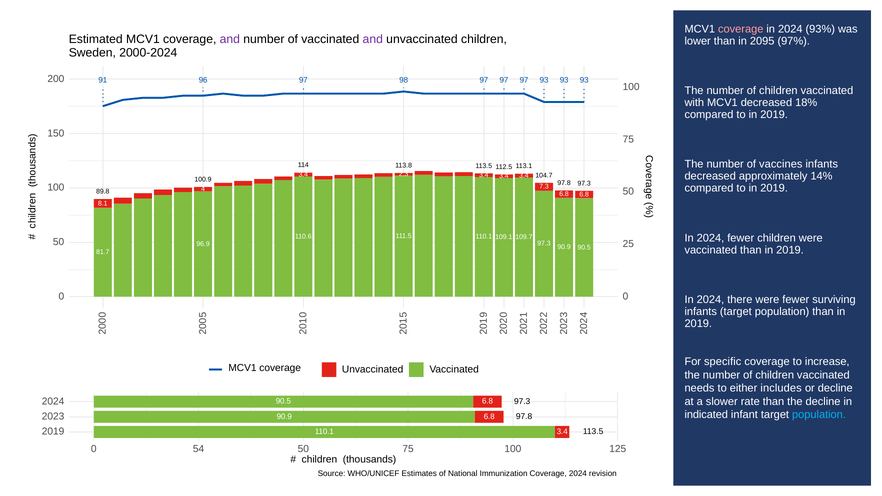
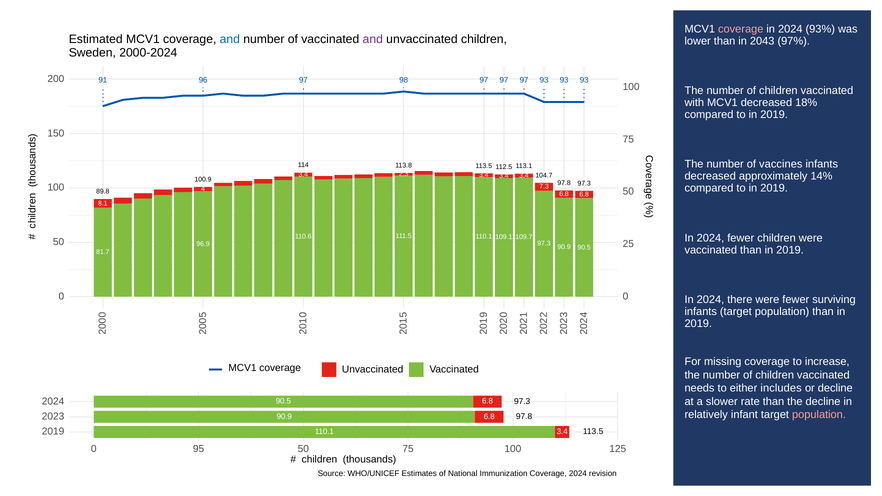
and at (230, 39) colour: purple -> blue
2095: 2095 -> 2043
specific: specific -> missing
indicated: indicated -> relatively
population at (819, 415) colour: light blue -> pink
54: 54 -> 95
